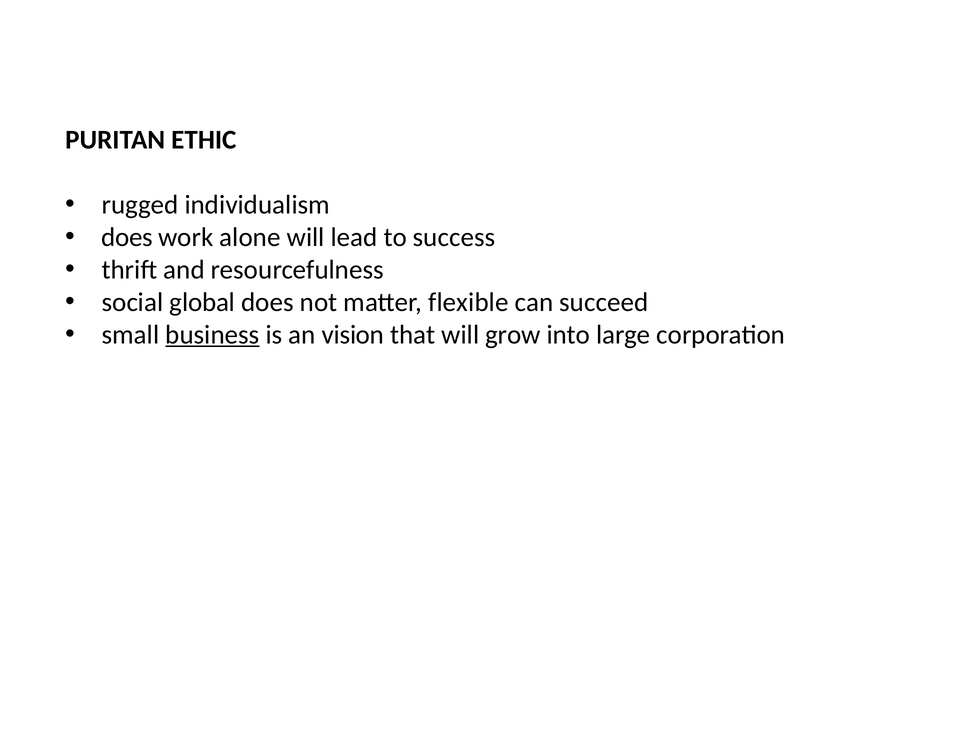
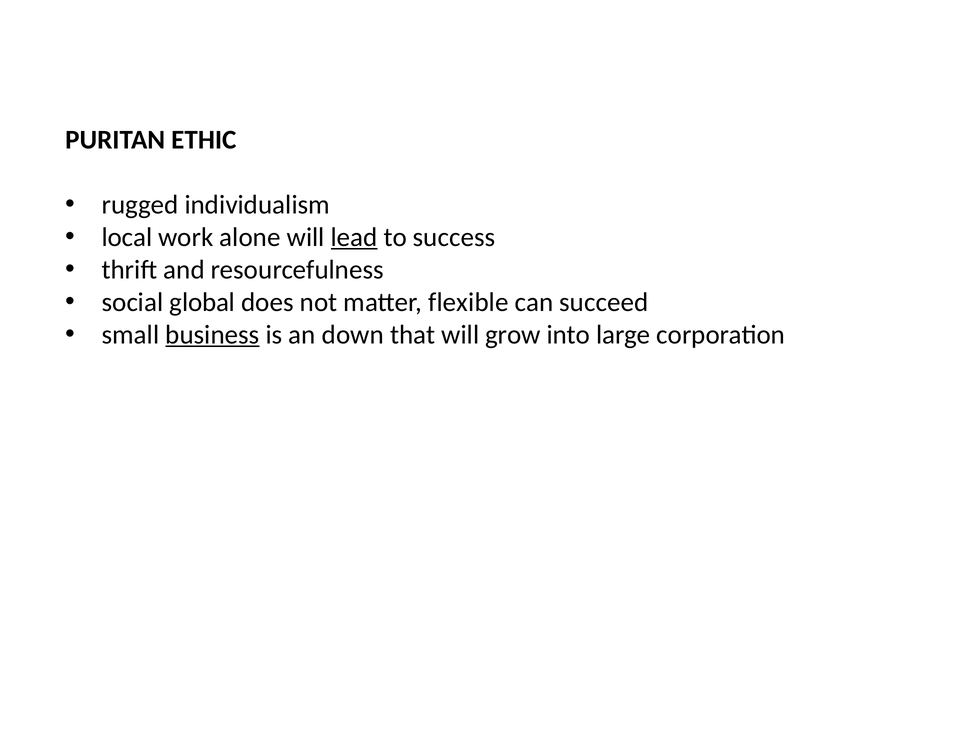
does at (127, 237): does -> local
lead underline: none -> present
vision: vision -> down
